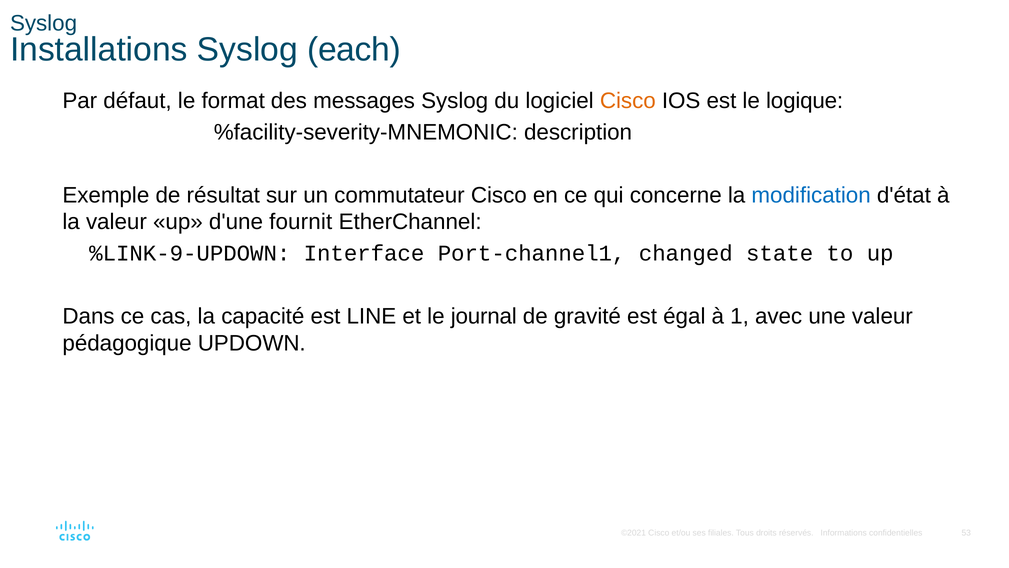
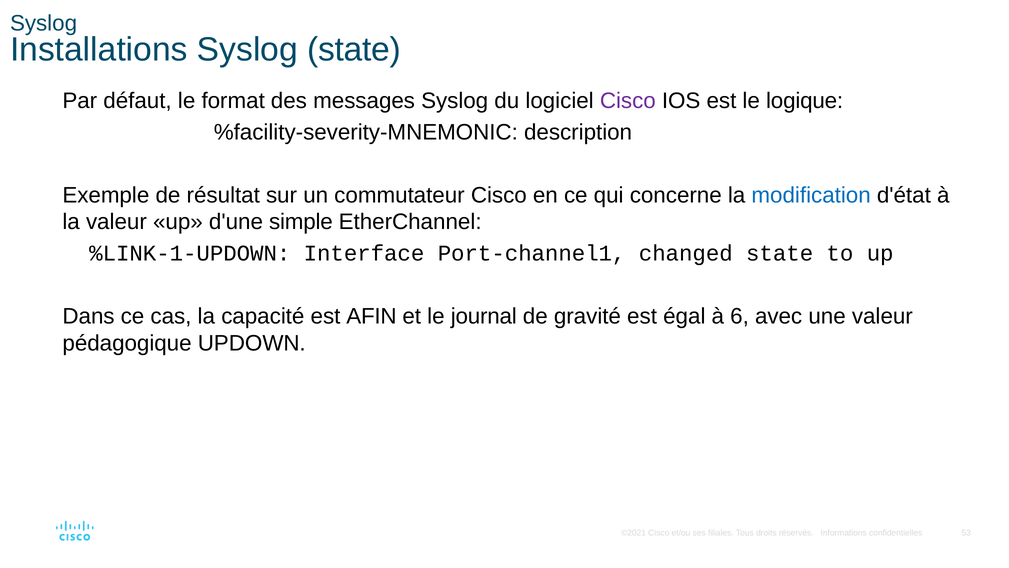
Syslog each: each -> state
Cisco at (628, 101) colour: orange -> purple
fournit: fournit -> simple
%LINK-9-UPDOWN: %LINK-9-UPDOWN -> %LINK-1-UPDOWN
LINE: LINE -> AFIN
1: 1 -> 6
